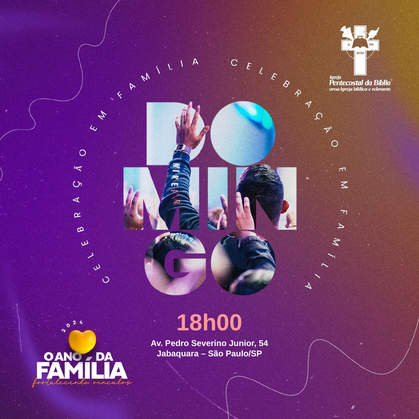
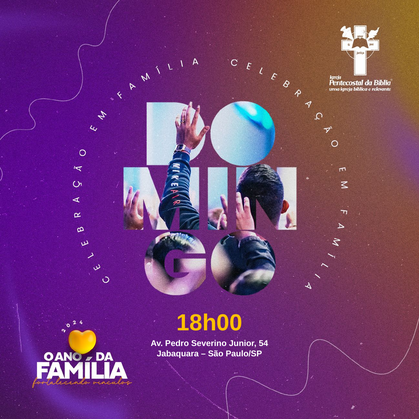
18h00 colour: pink -> yellow
